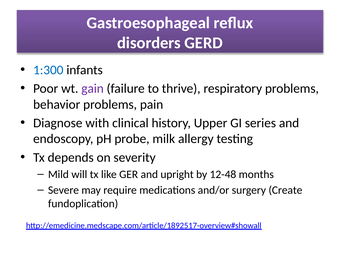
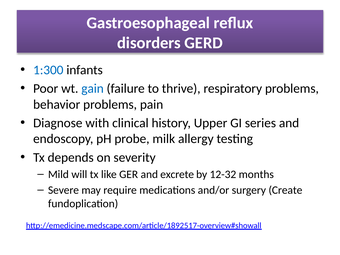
gain colour: purple -> blue
upright: upright -> excrete
12-48: 12-48 -> 12-32
